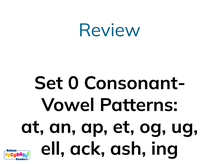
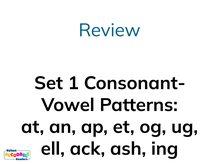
0: 0 -> 1
